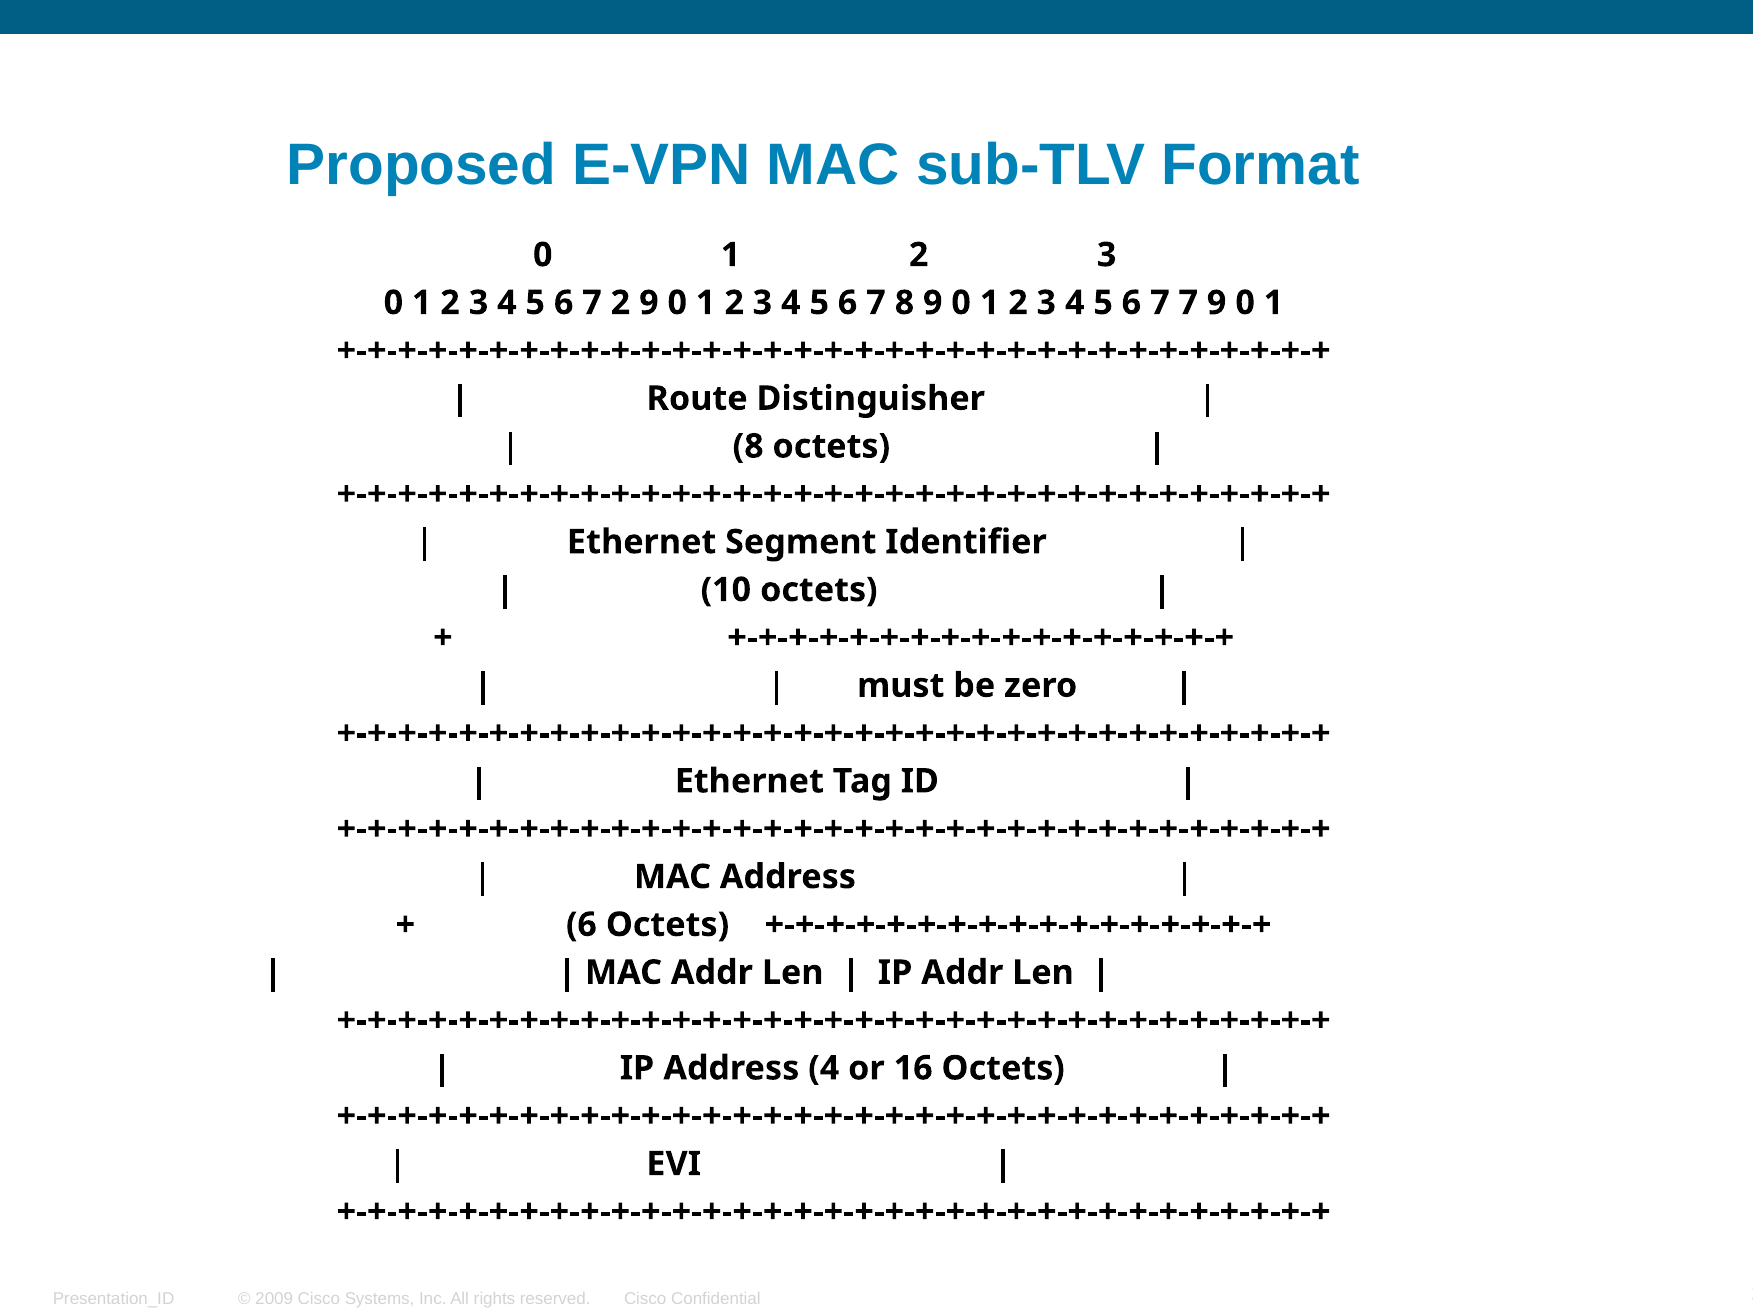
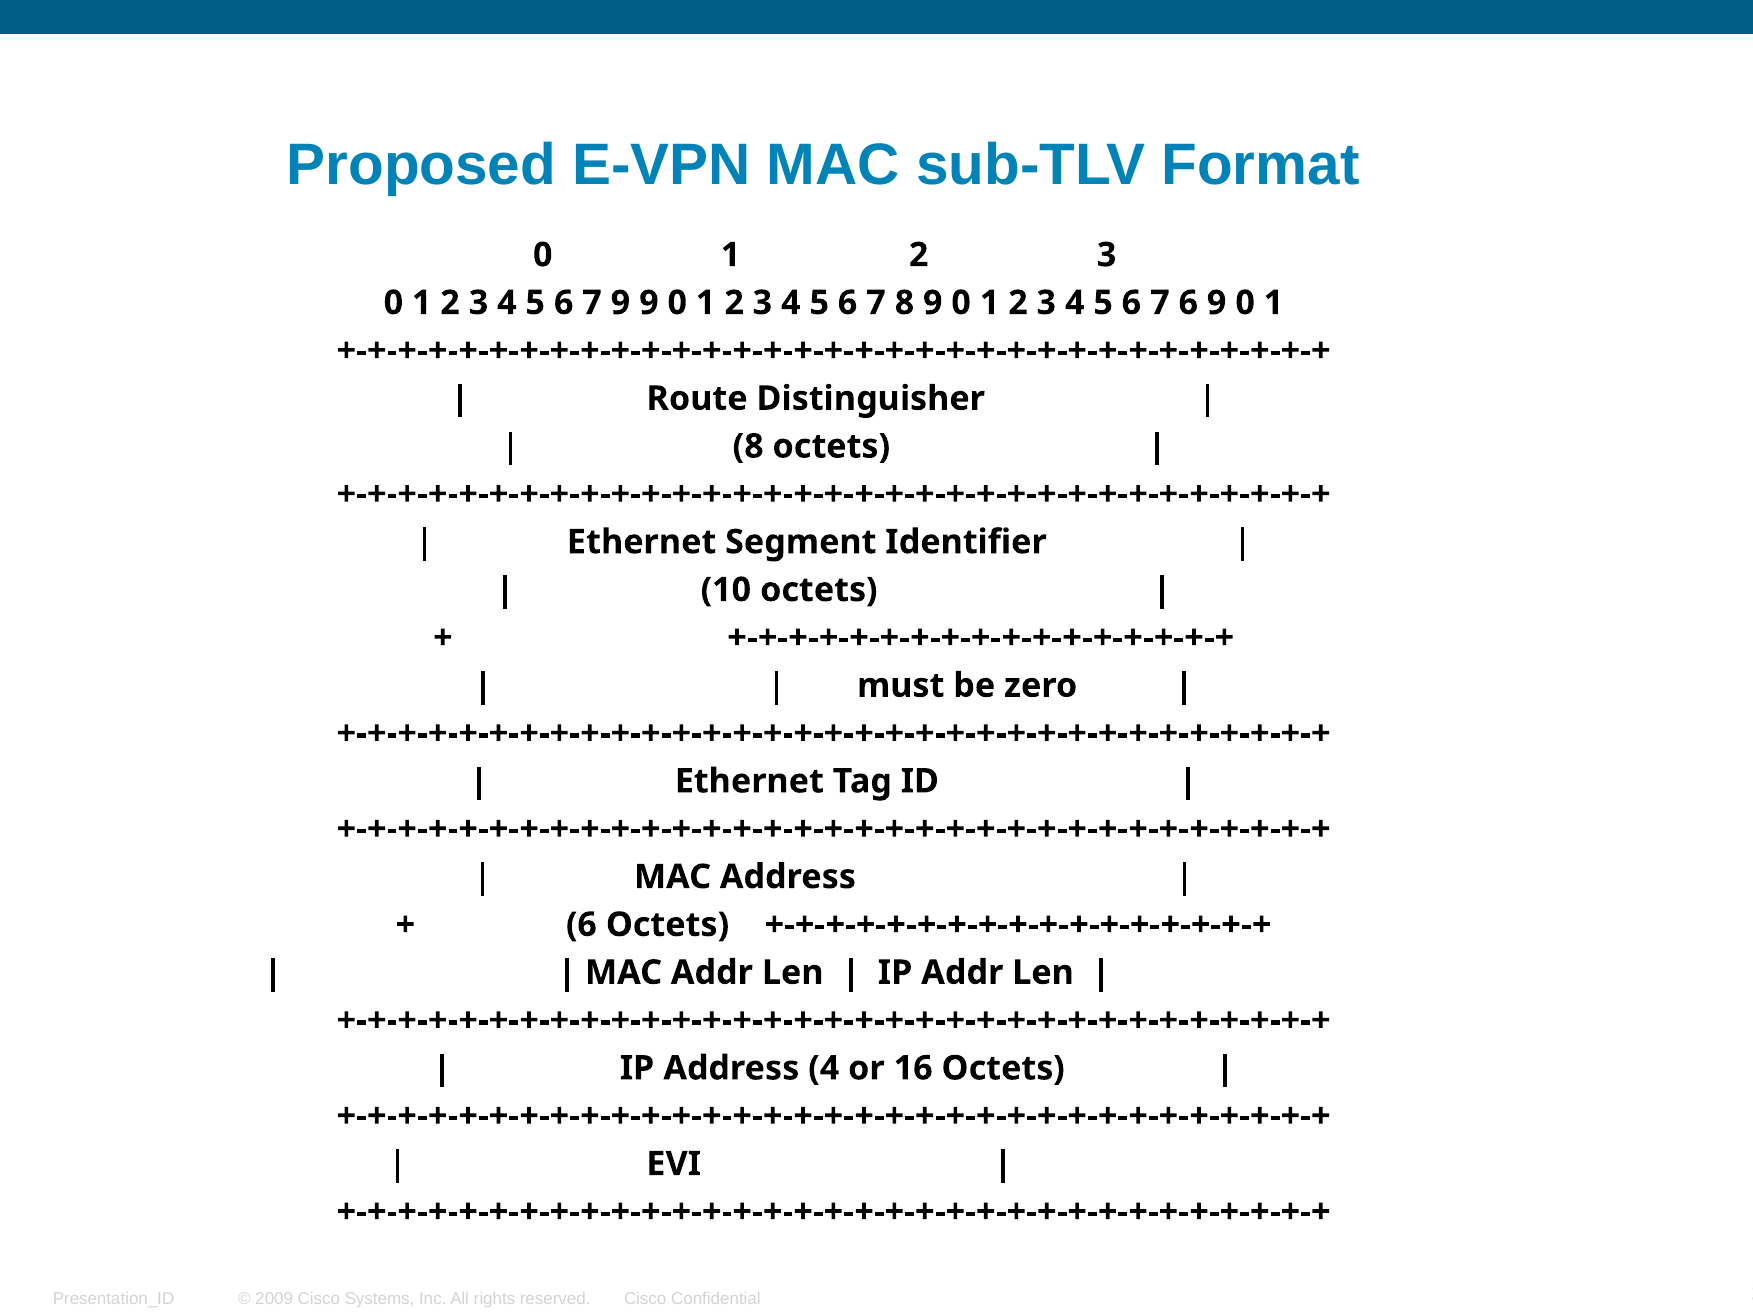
7 2: 2 -> 9
7 7: 7 -> 6
